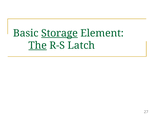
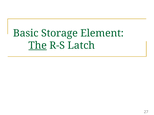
Storage underline: present -> none
